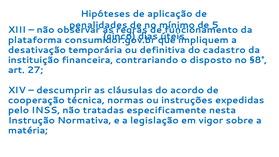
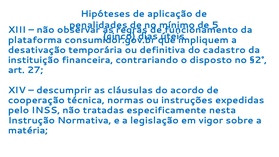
§8°: §8° -> §2°
